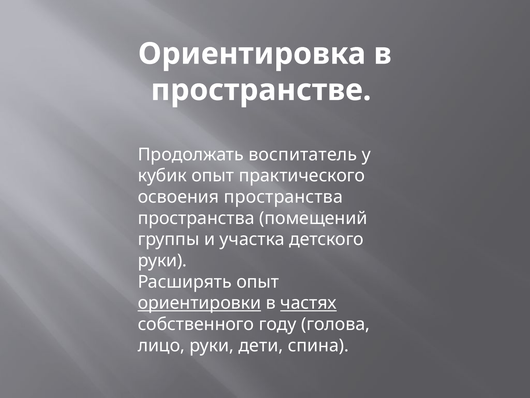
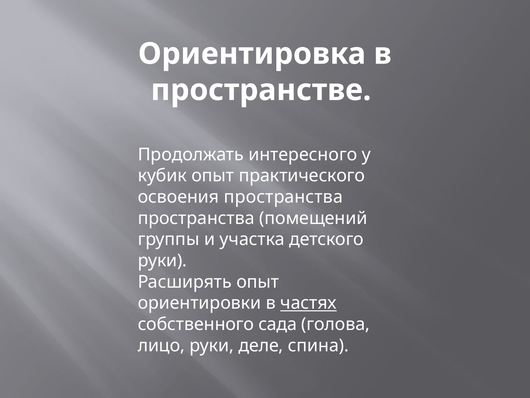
воспитатель: воспитатель -> интересного
ориентировки underline: present -> none
году: году -> сада
дети: дети -> деле
